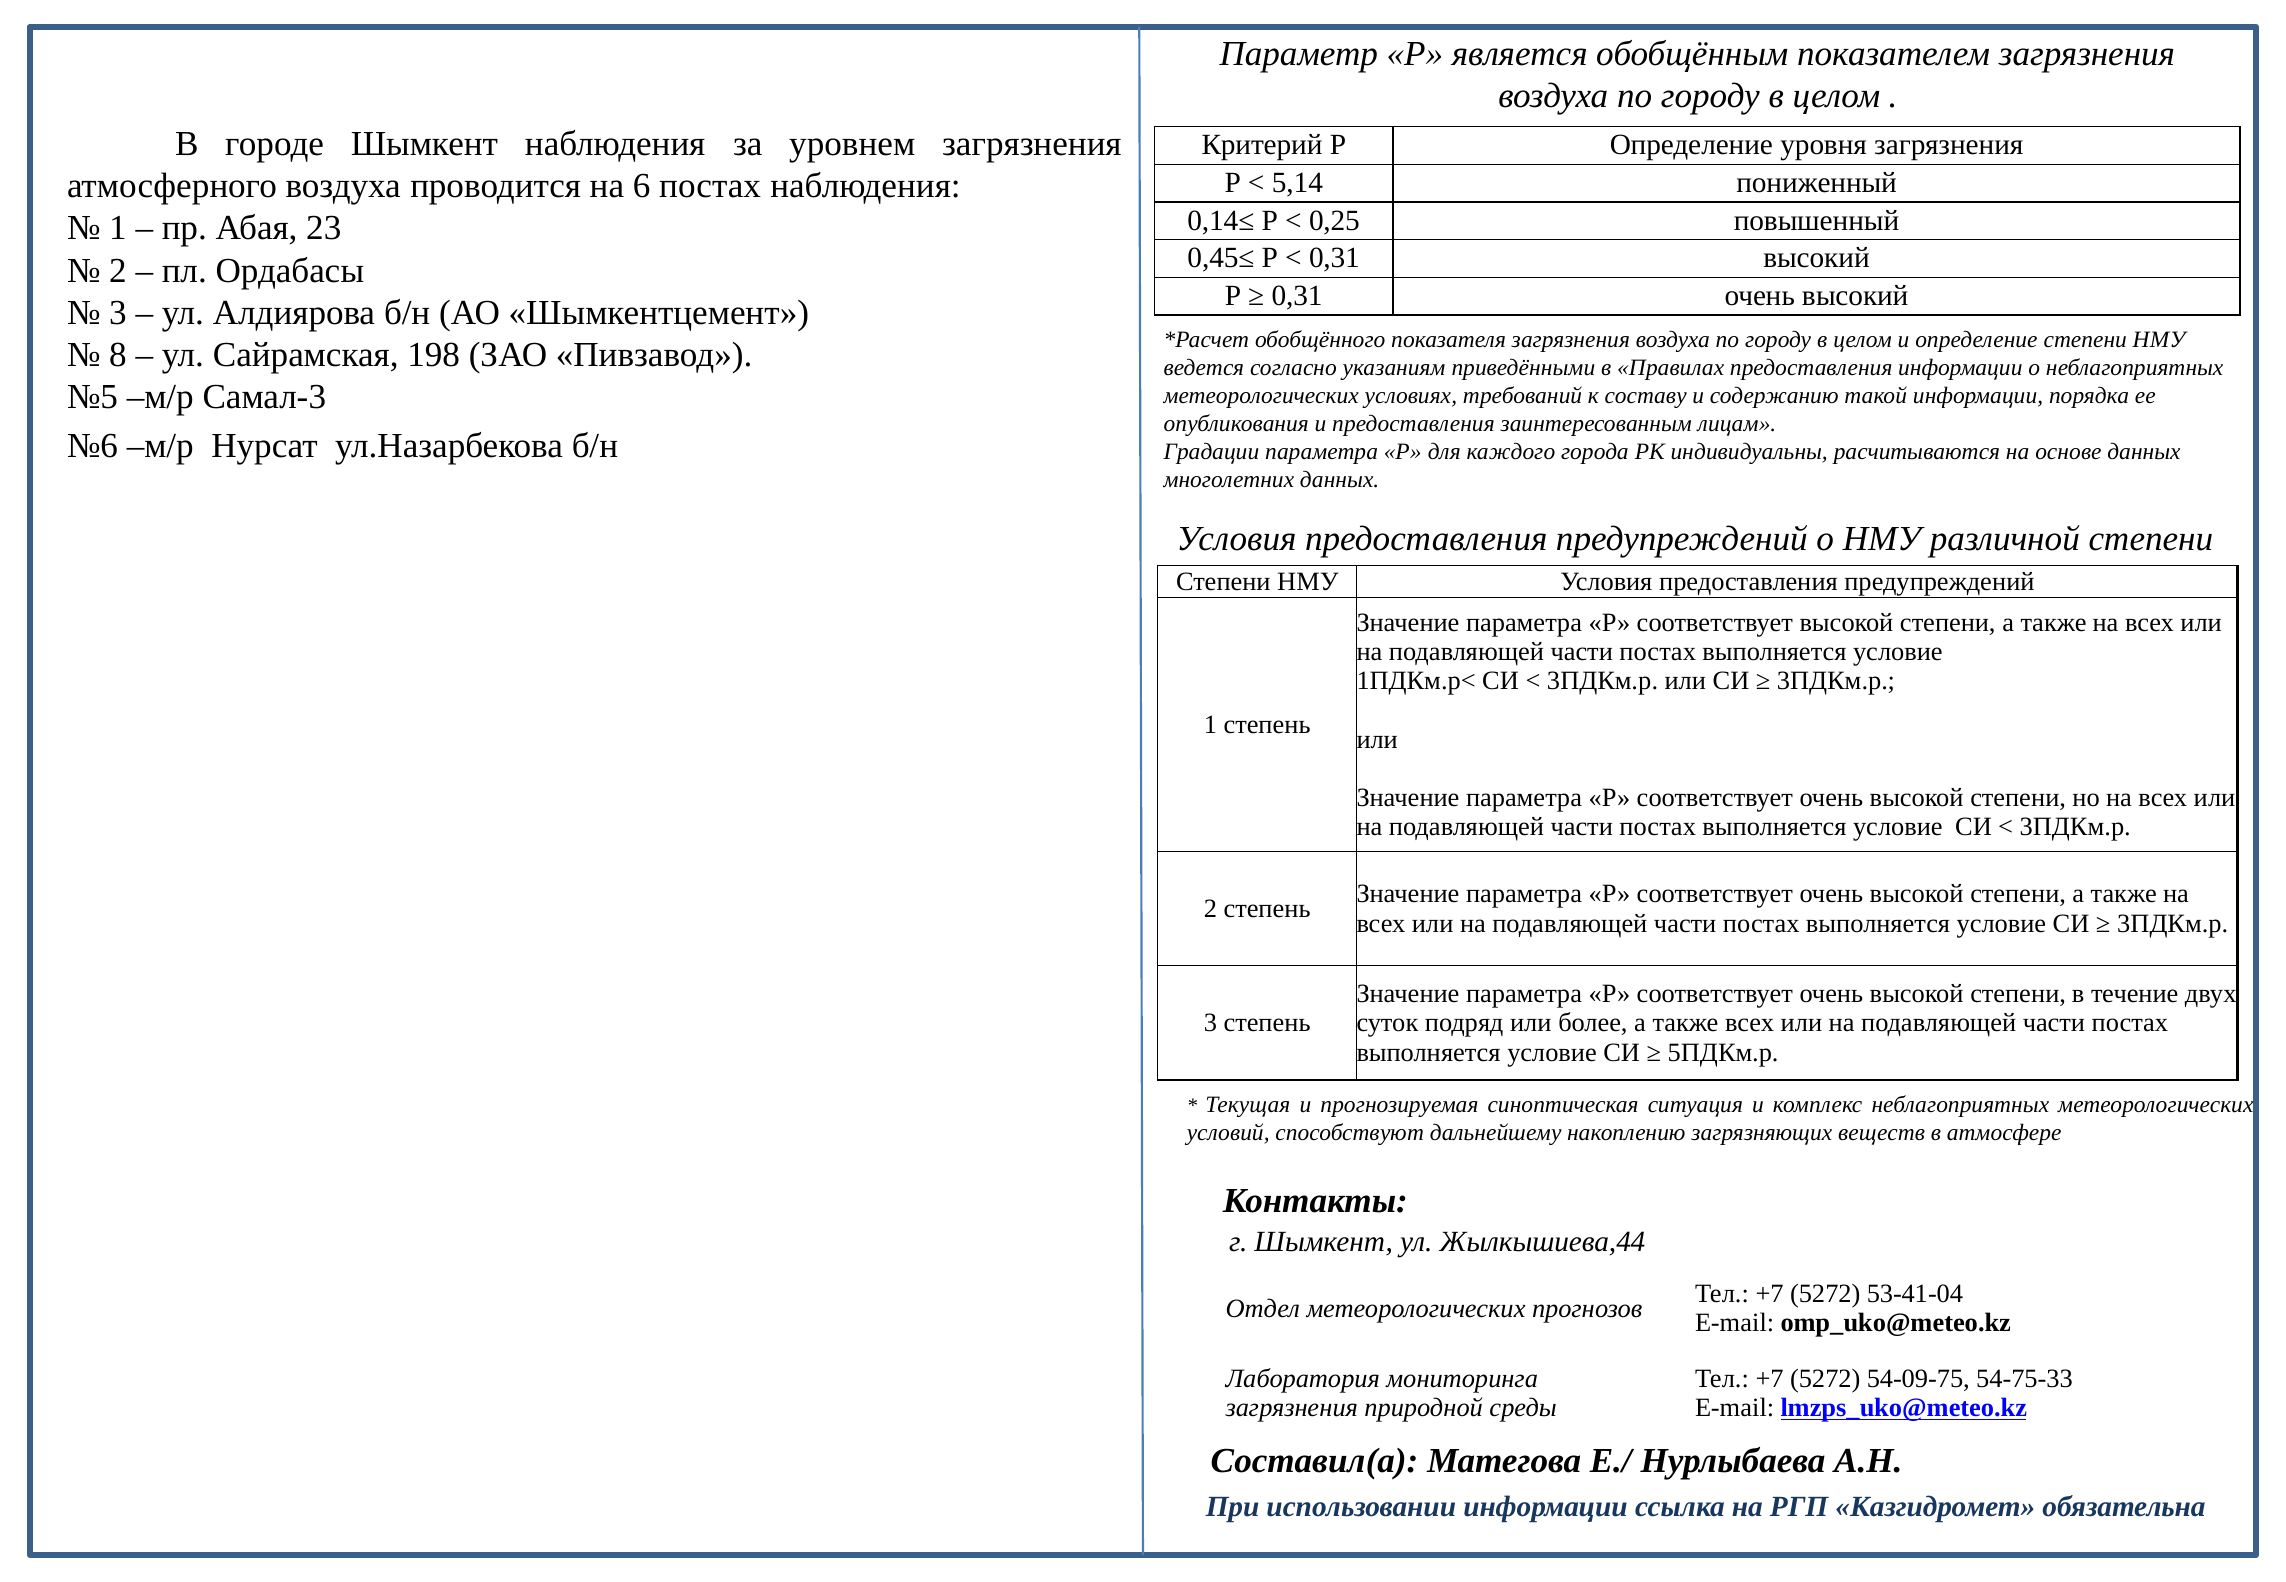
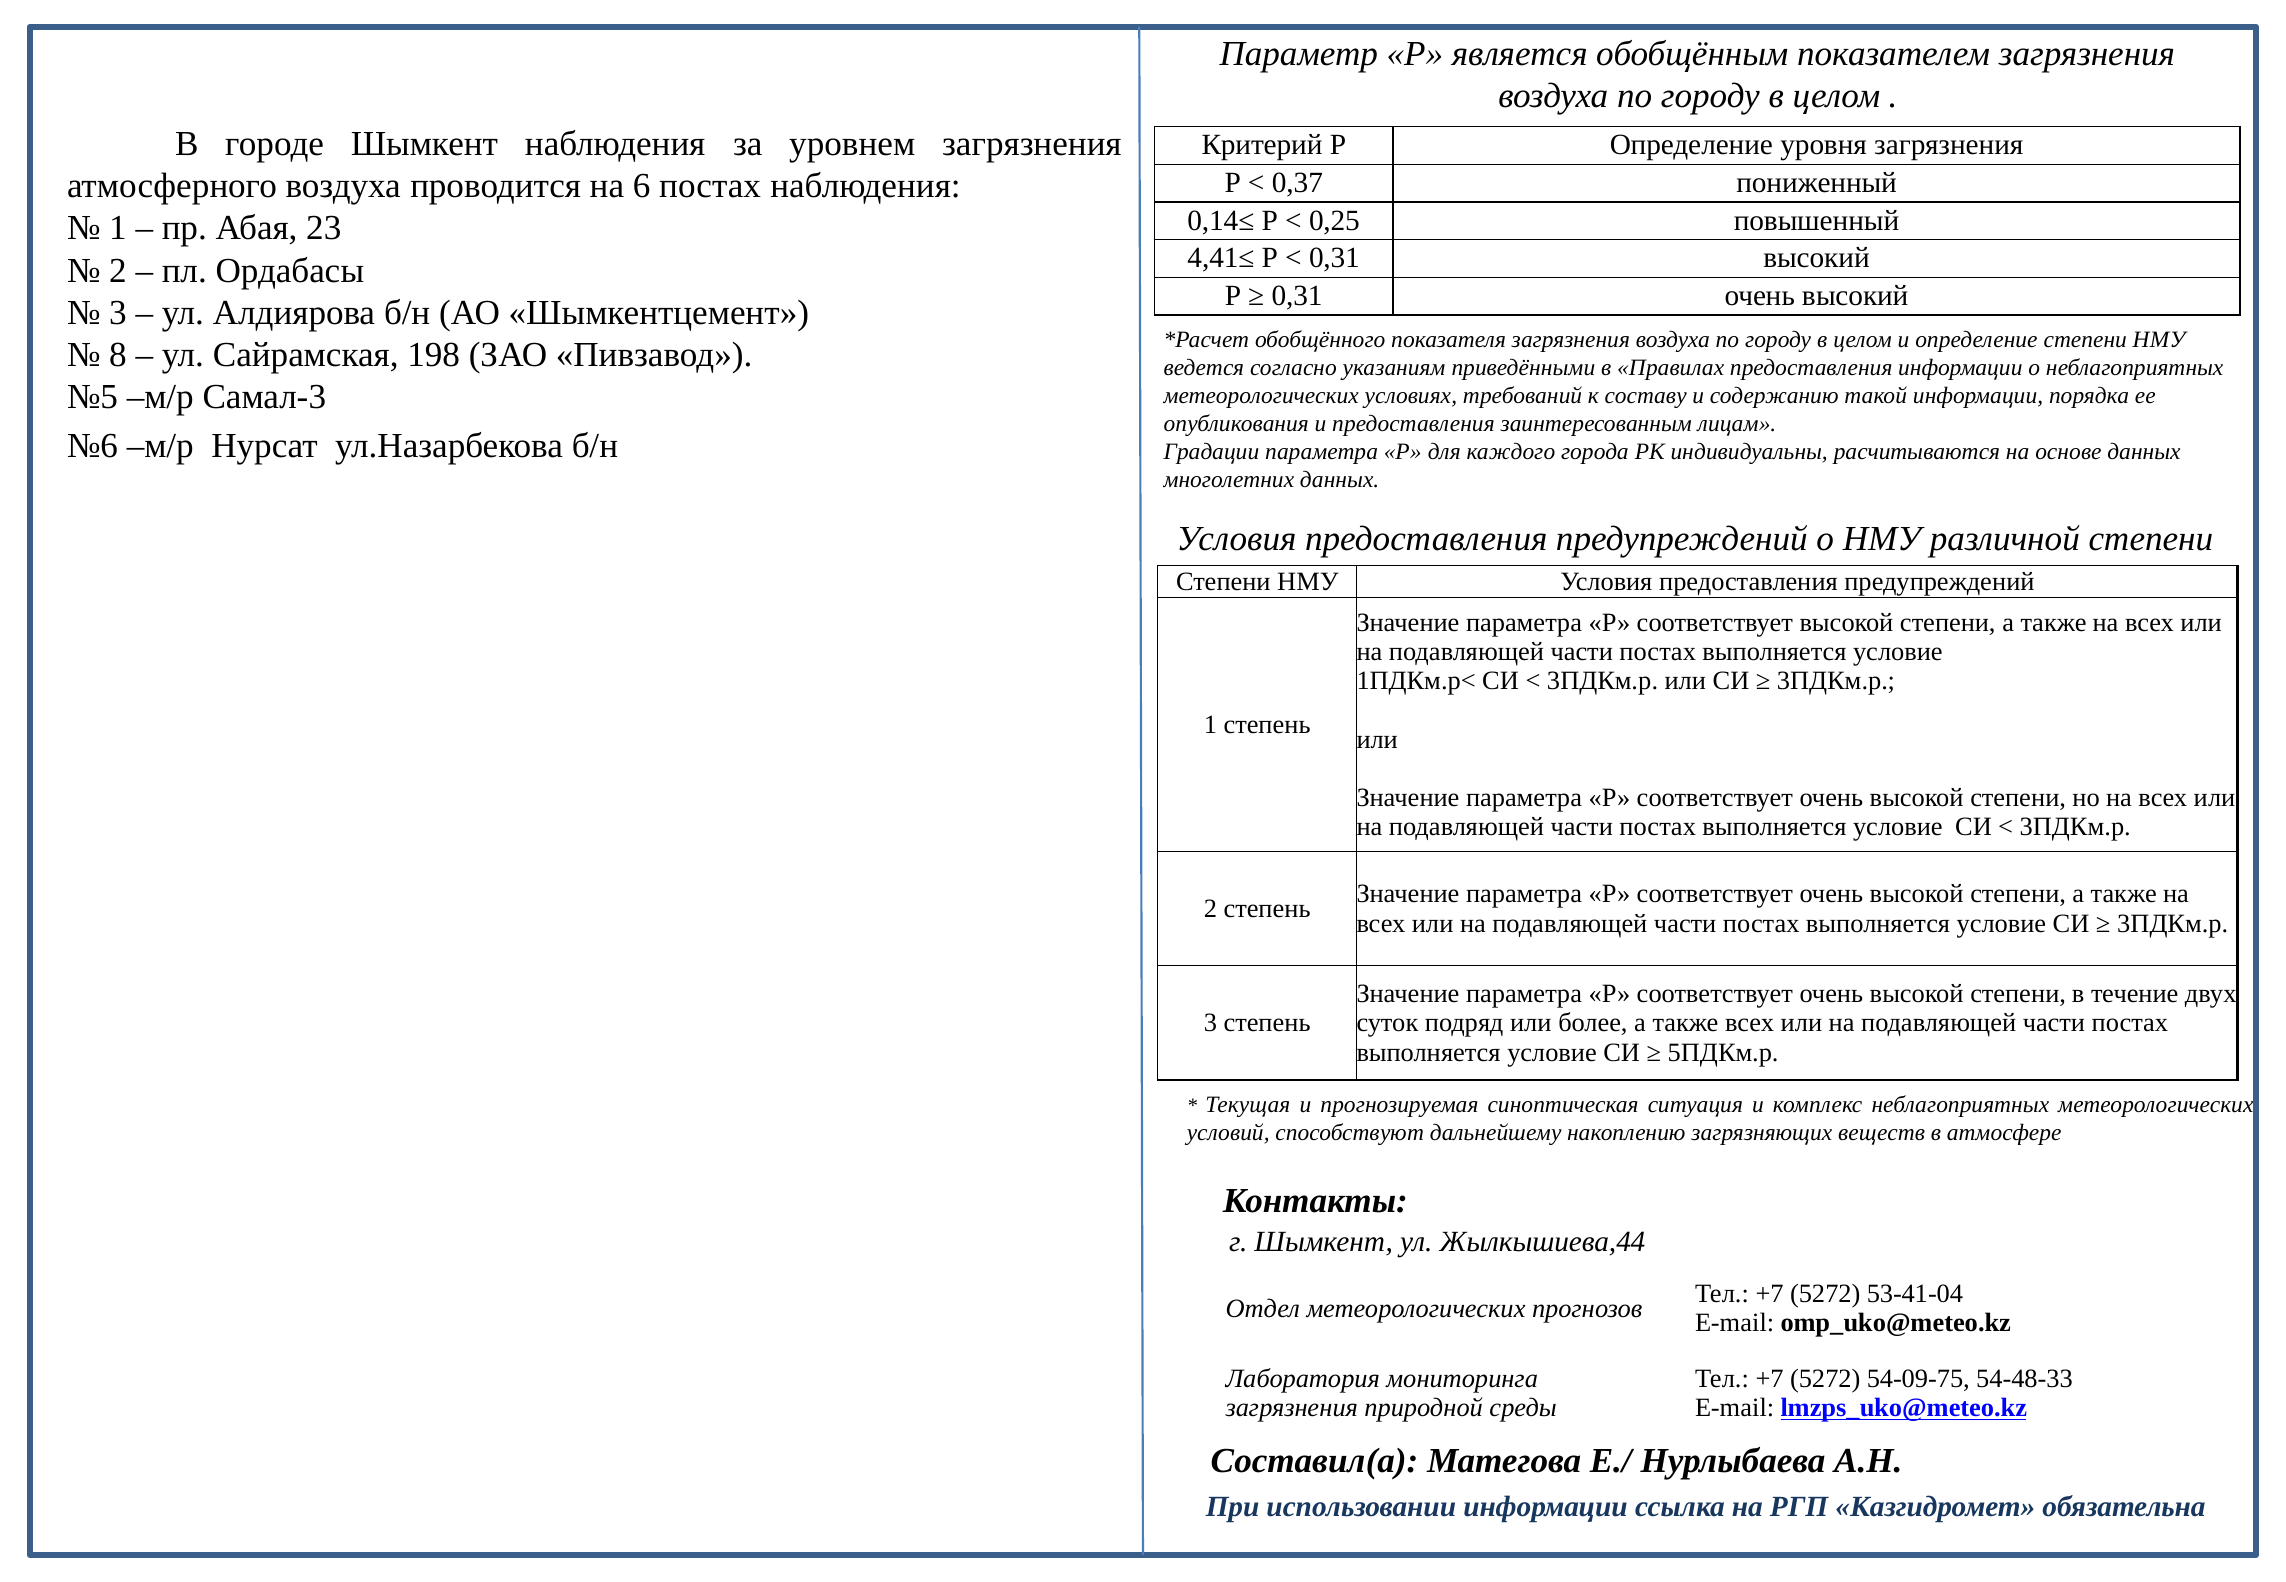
5,14: 5,14 -> 0,37
0,45≤: 0,45≤ -> 4,41≤
54-75-33: 54-75-33 -> 54-48-33
